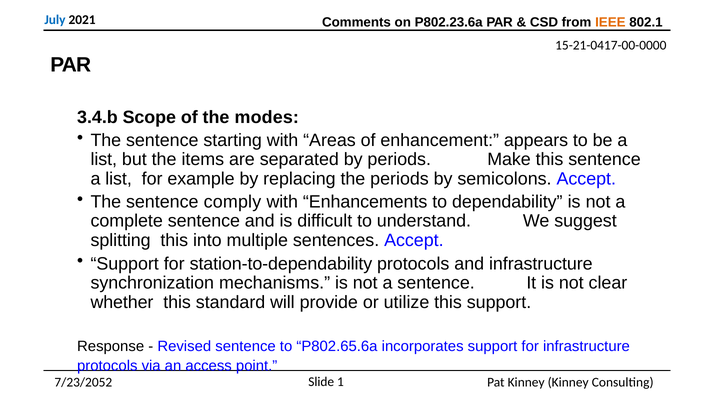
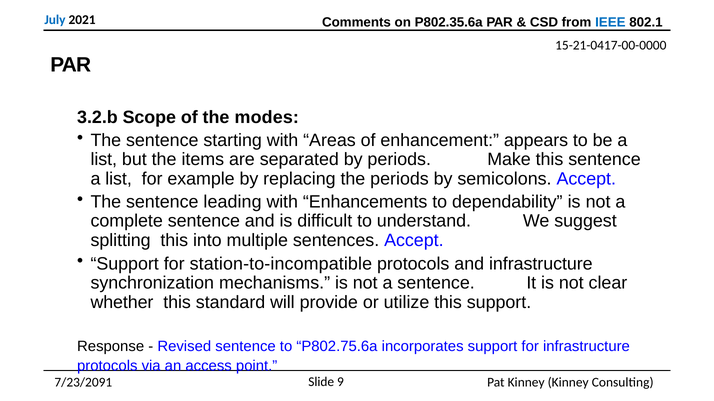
P802.23.6a: P802.23.6a -> P802.35.6a
IEEE colour: orange -> blue
3.4.b: 3.4.b -> 3.2.b
comply: comply -> leading
station-to-dependability: station-to-dependability -> station-to-incompatible
P802.65.6a: P802.65.6a -> P802.75.6a
1: 1 -> 9
7/23/2052: 7/23/2052 -> 7/23/2091
